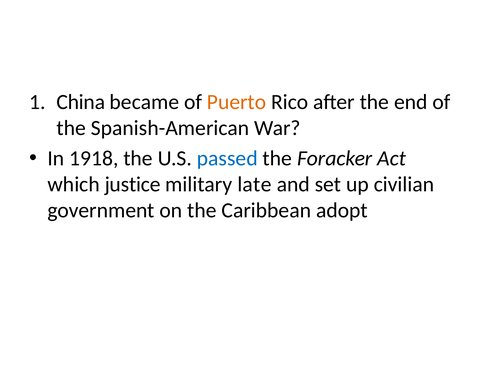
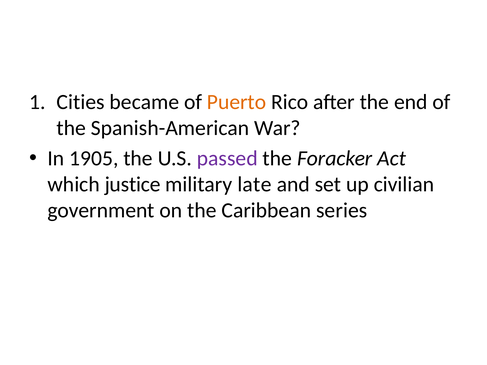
China: China -> Cities
1918: 1918 -> 1905
passed colour: blue -> purple
adopt: adopt -> series
